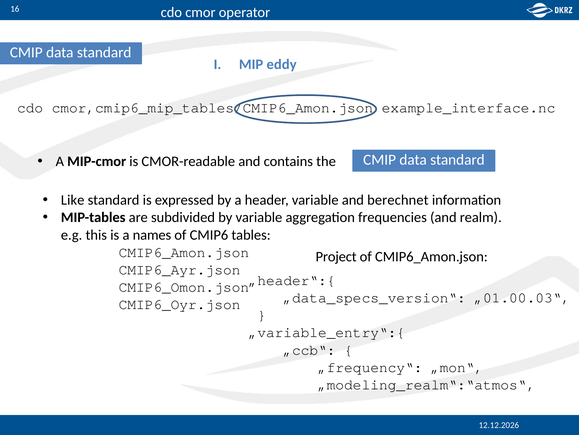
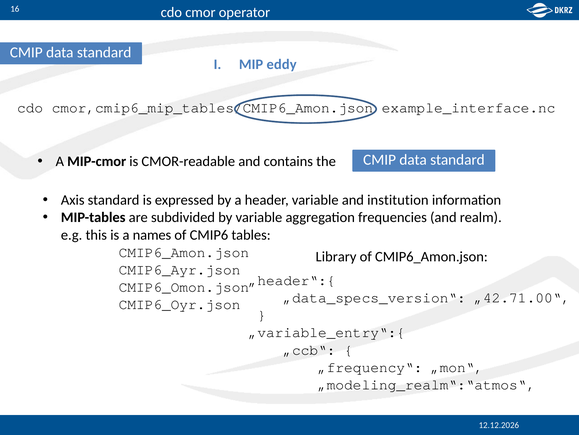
Like: Like -> Axis
berechnet: berechnet -> institution
Project: Project -> Library
„01.00.03“: „01.00.03“ -> „42.71.00“
